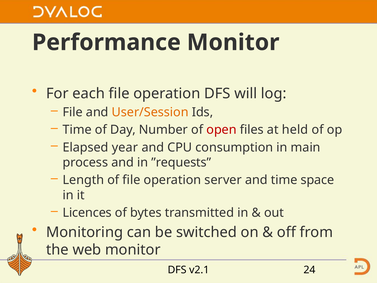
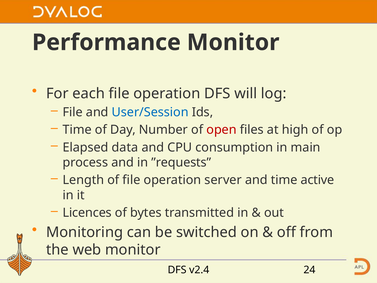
User/Session colour: orange -> blue
held: held -> high
year: year -> data
space: space -> active
v2.1: v2.1 -> v2.4
